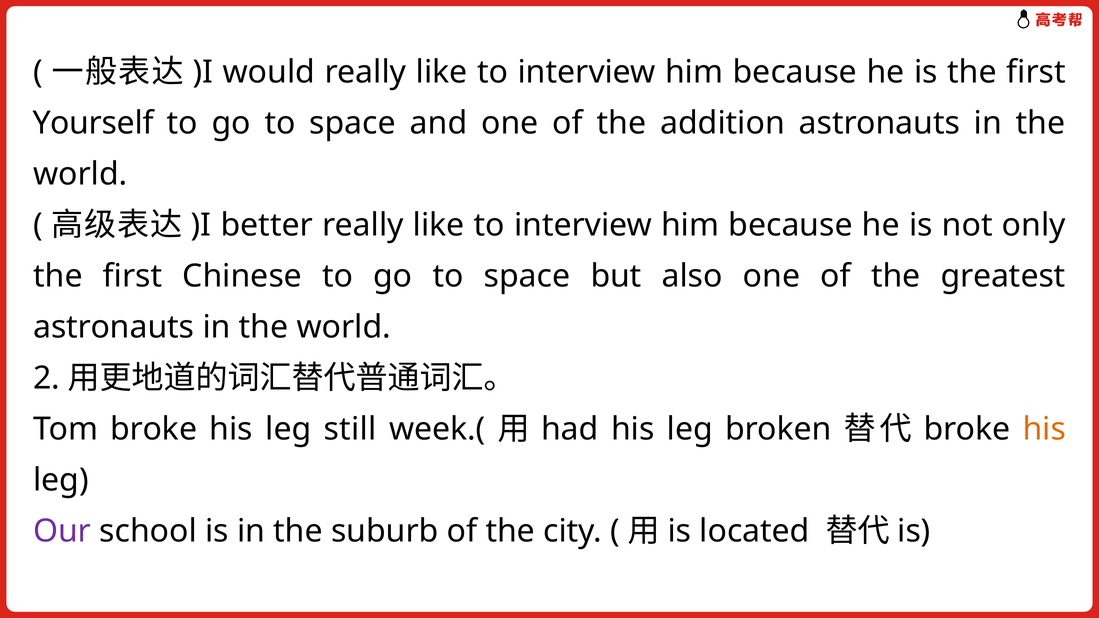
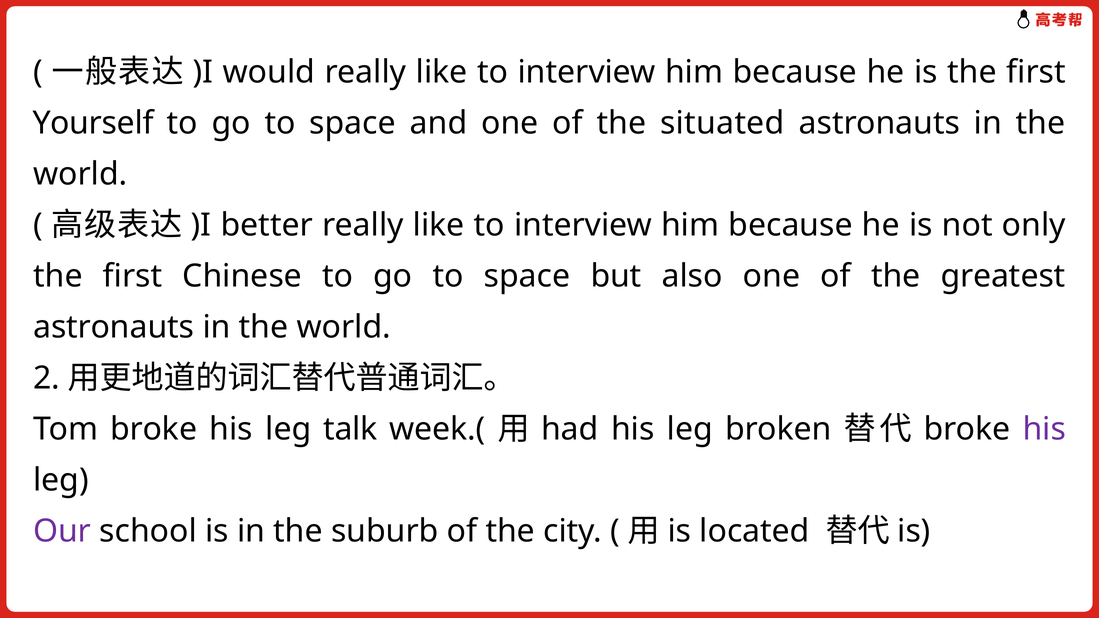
addition: addition -> situated
still: still -> talk
his at (1044, 429) colour: orange -> purple
